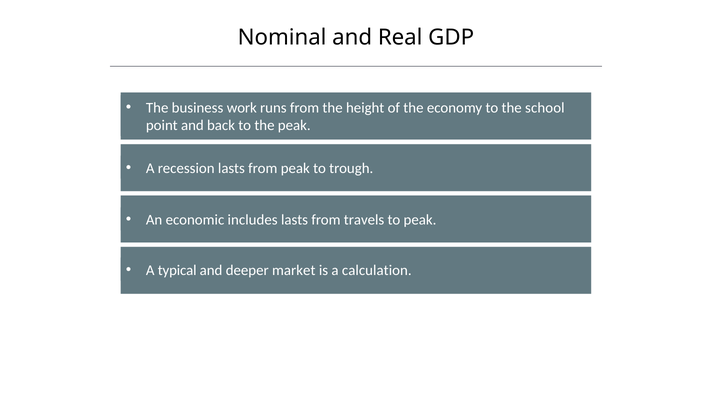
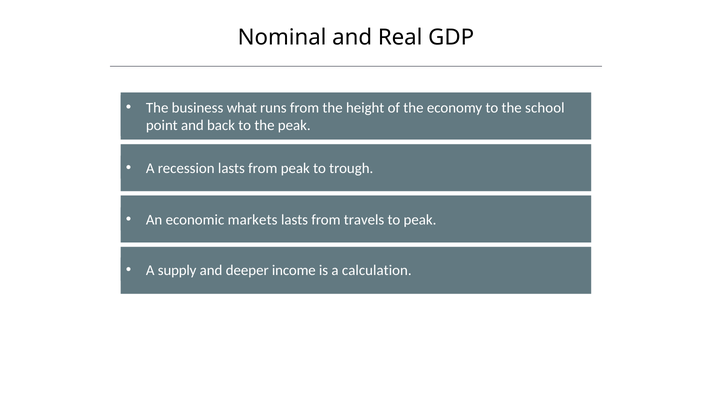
work: work -> what
includes: includes -> markets
typical: typical -> supply
market: market -> income
